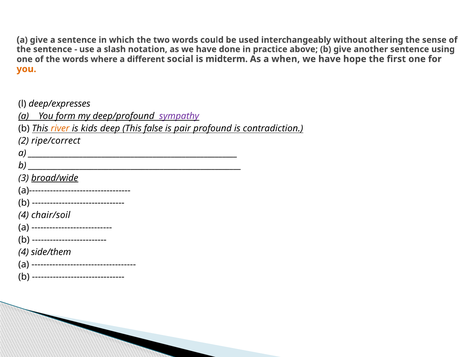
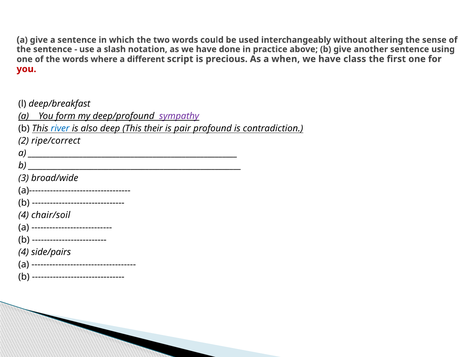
social: social -> script
midterm: midterm -> precious
hope: hope -> class
you at (26, 69) colour: orange -> red
deep/expresses: deep/expresses -> deep/breakfast
river colour: orange -> blue
kids: kids -> also
false: false -> their
broad/wide underline: present -> none
side/them: side/them -> side/pairs
